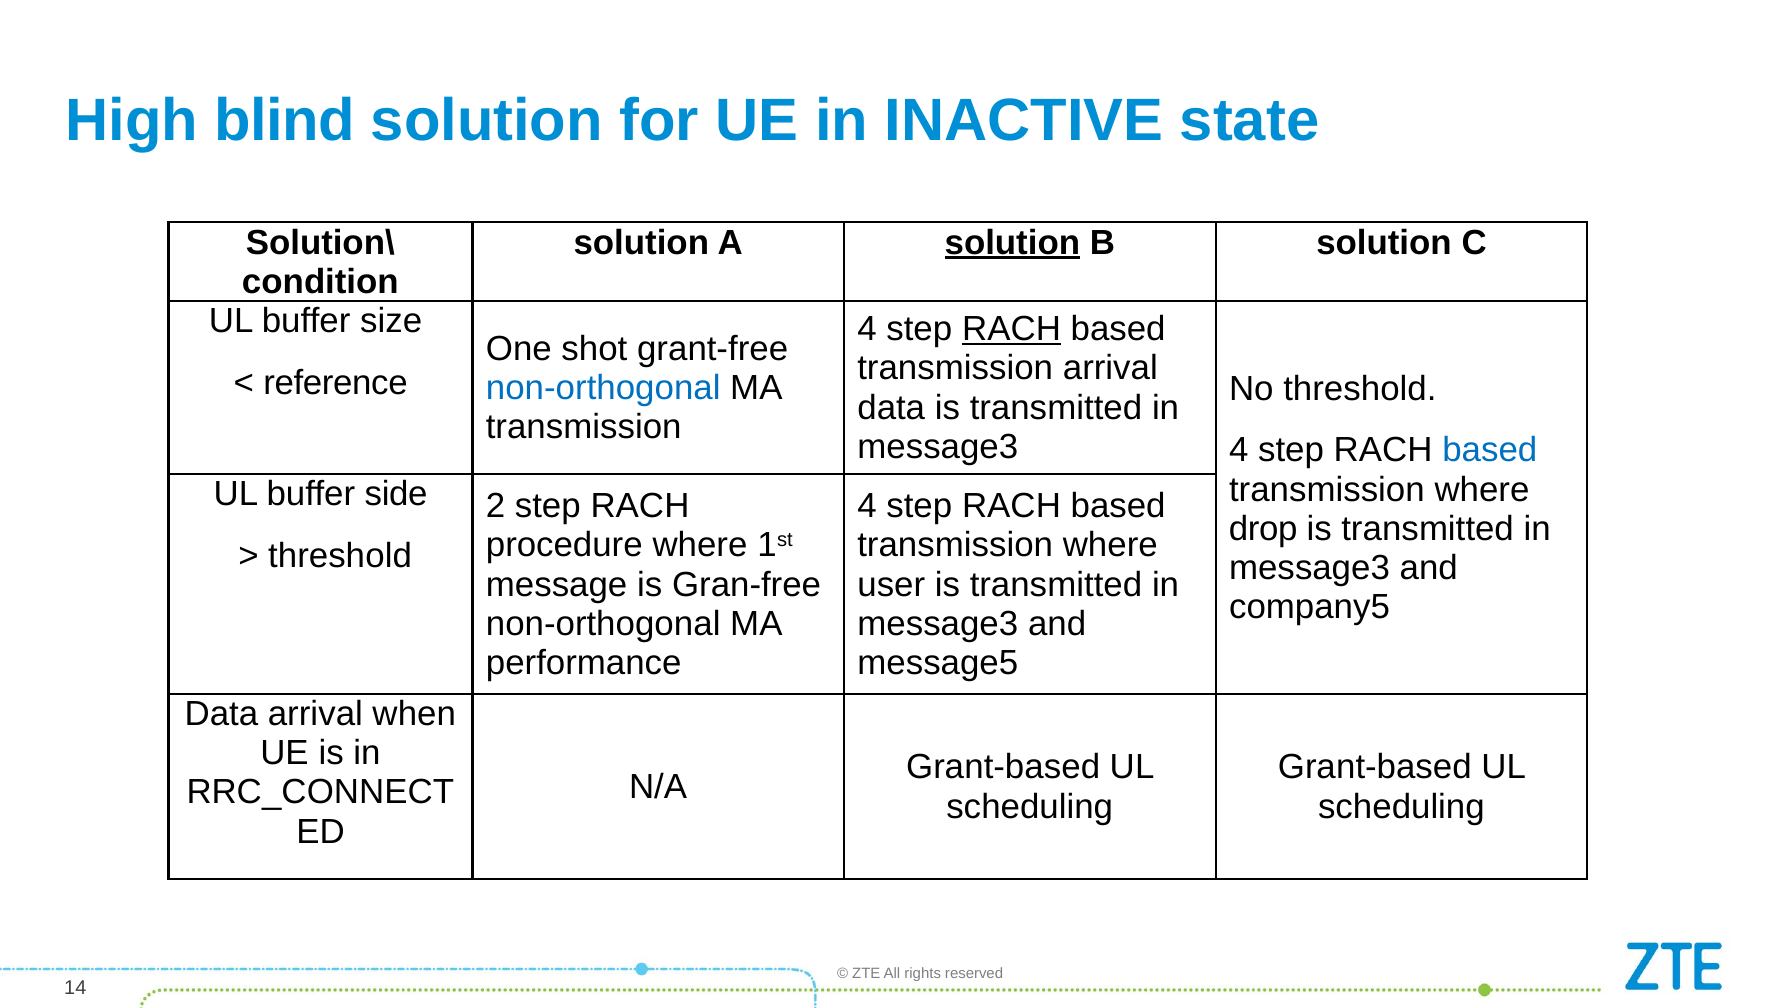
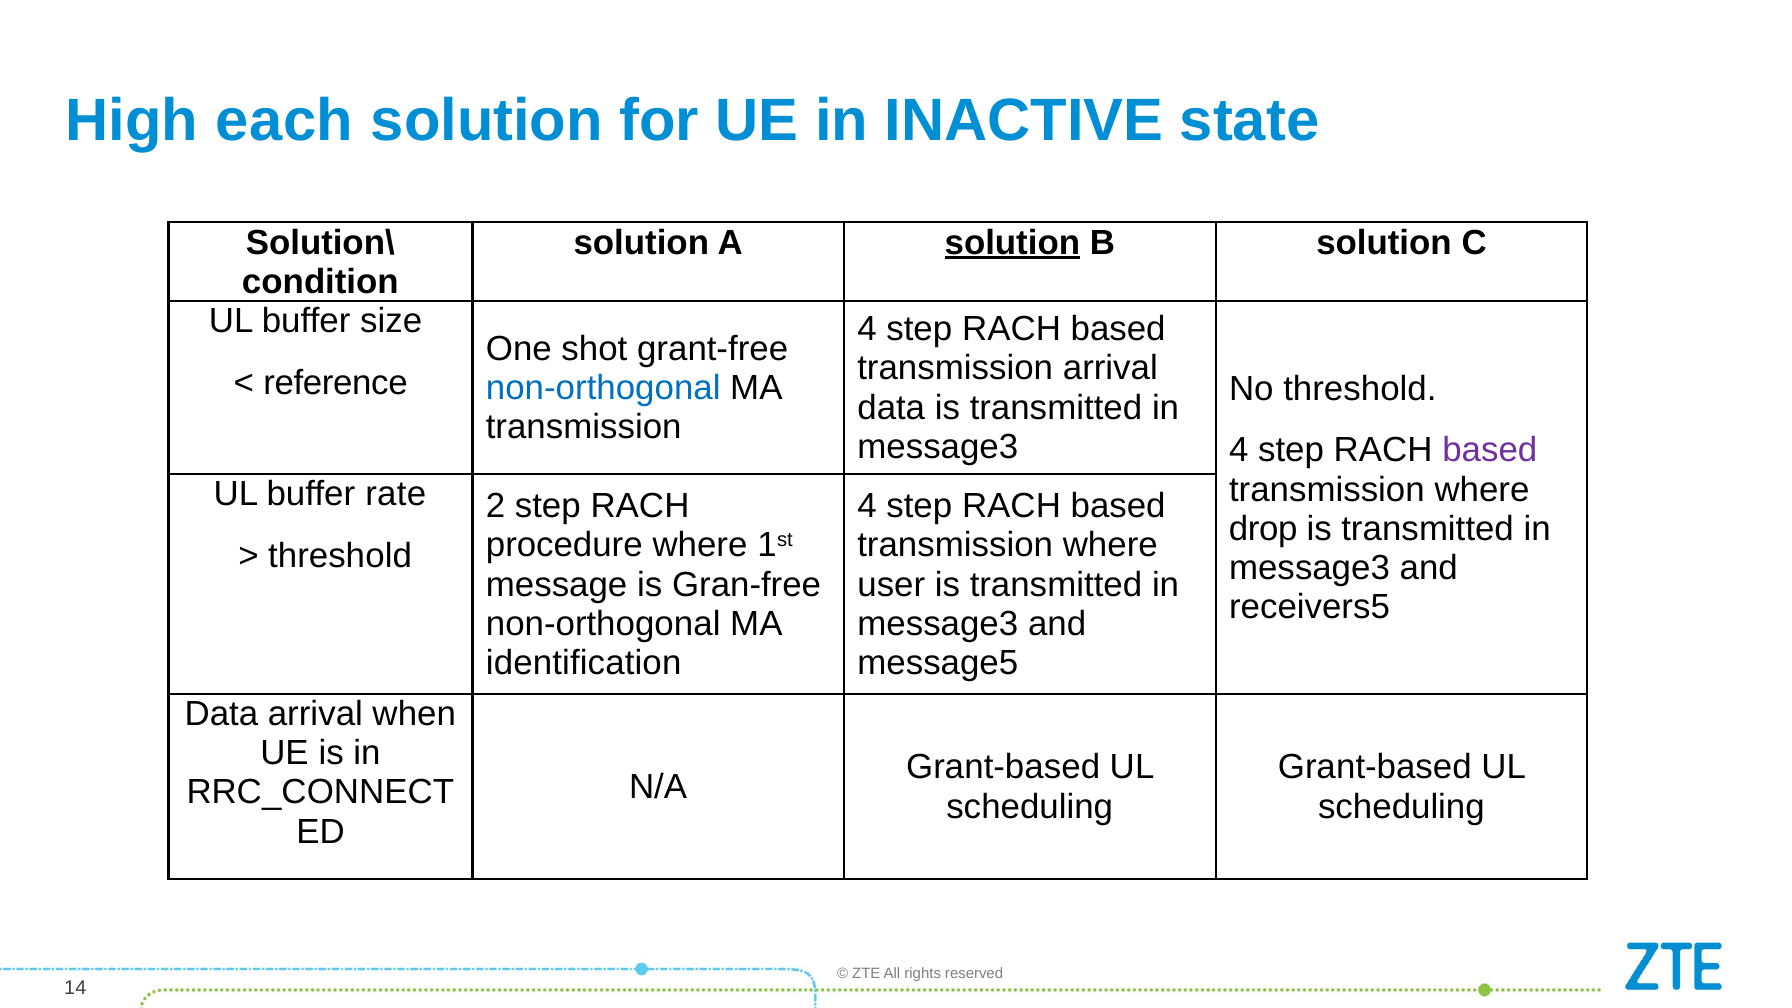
blind: blind -> each
RACH at (1011, 329) underline: present -> none
based at (1490, 450) colour: blue -> purple
side: side -> rate
company5: company5 -> receivers5
performance: performance -> identification
